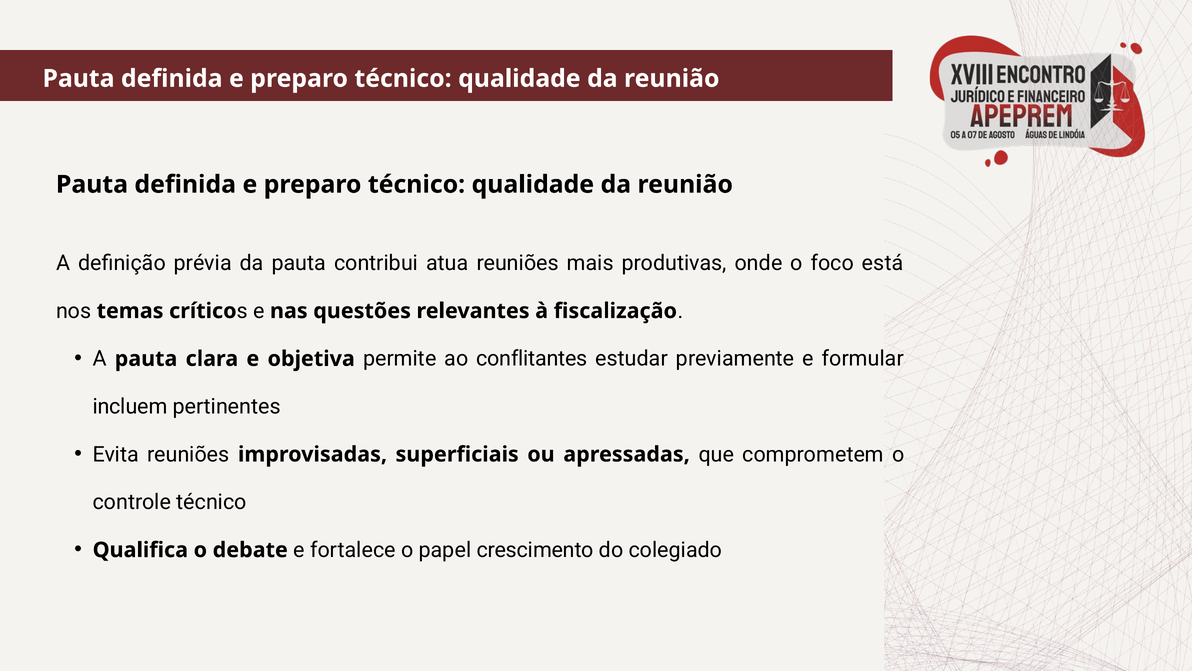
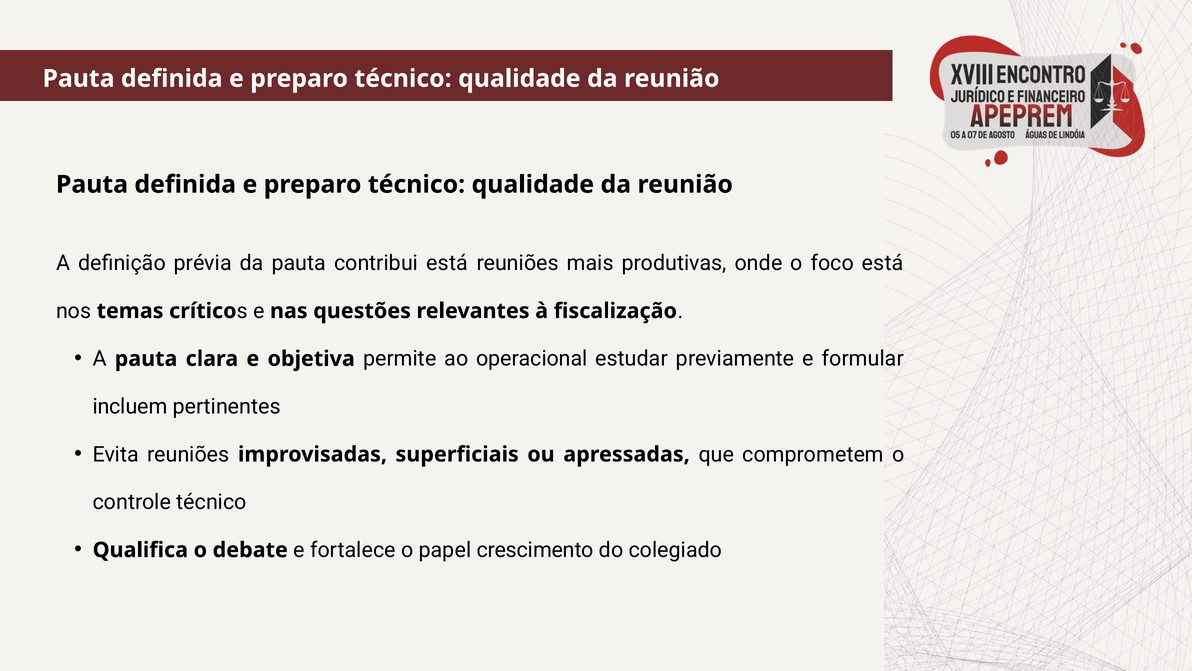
contribui atua: atua -> está
conflitantes: conflitantes -> operacional
